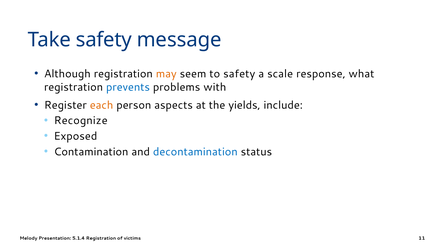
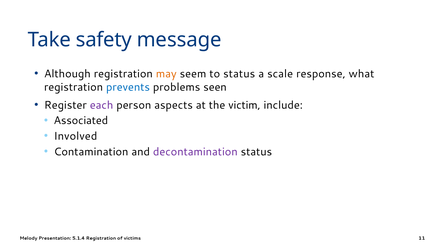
to safety: safety -> status
with: with -> seen
each colour: orange -> purple
yields: yields -> victim
Recognize: Recognize -> Associated
Exposed: Exposed -> Involved
decontamination colour: blue -> purple
